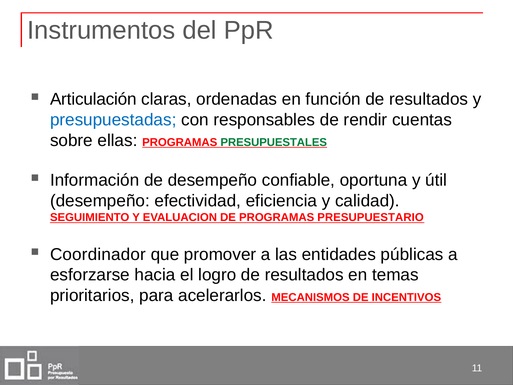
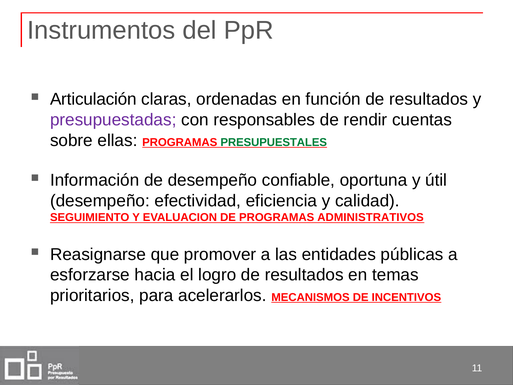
presupuestadas colour: blue -> purple
PRESUPUESTARIO: PRESUPUESTARIO -> ADMINISTRATIVOS
Coordinador: Coordinador -> Reasignarse
